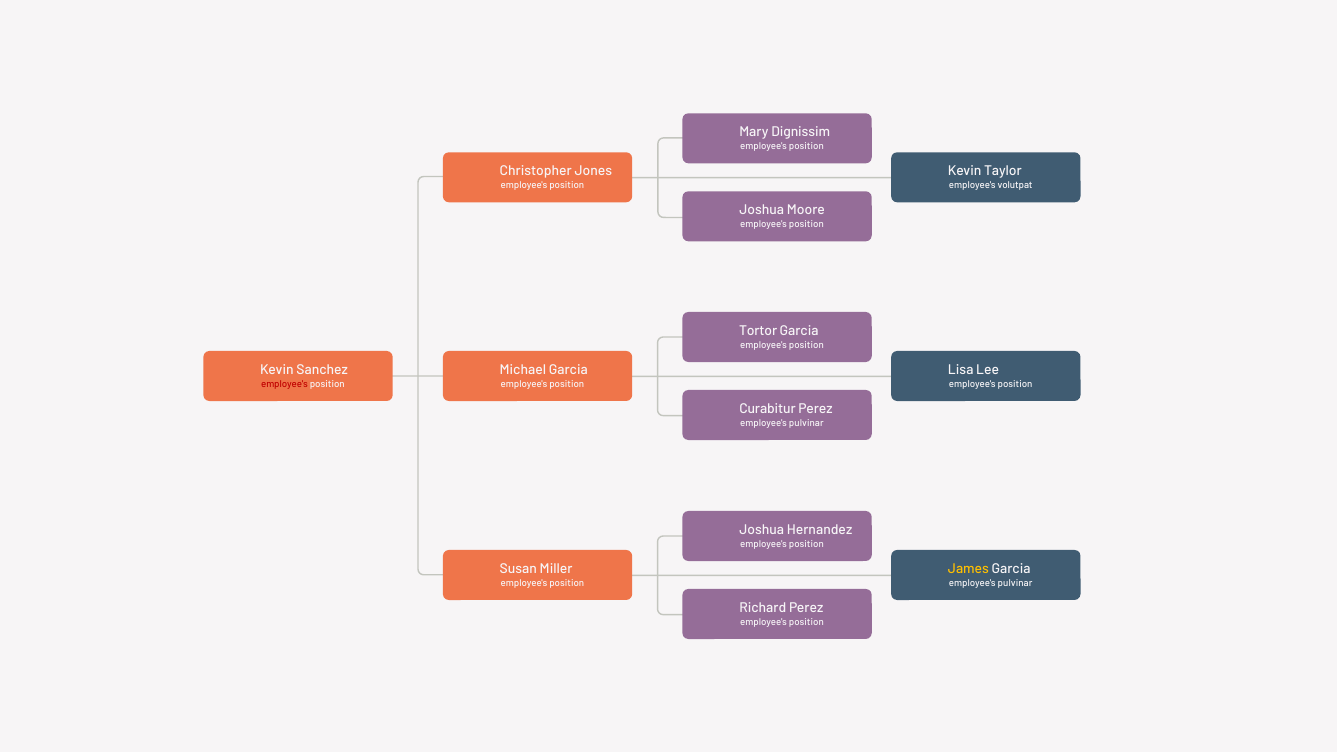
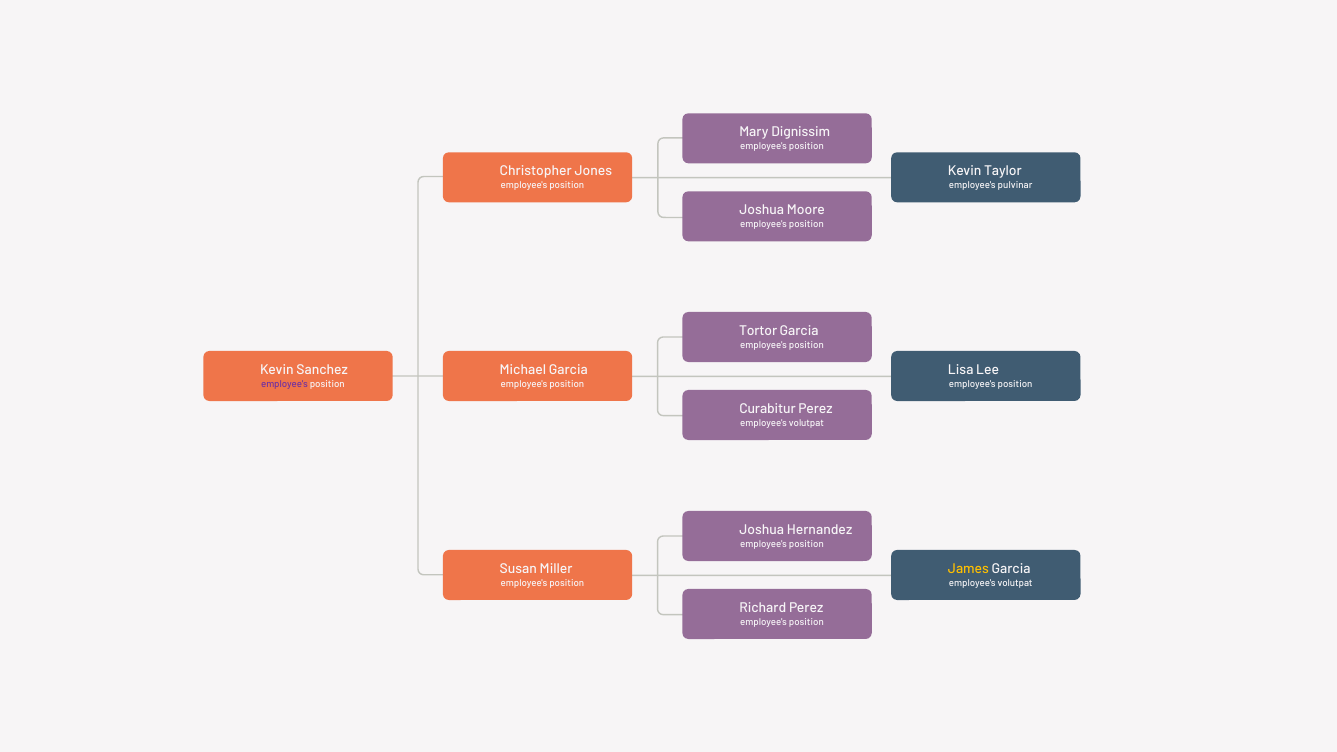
volutpat: volutpat -> pulvinar
employee's at (285, 384) colour: red -> purple
pulvinar at (806, 423): pulvinar -> volutpat
pulvinar at (1015, 583): pulvinar -> volutpat
